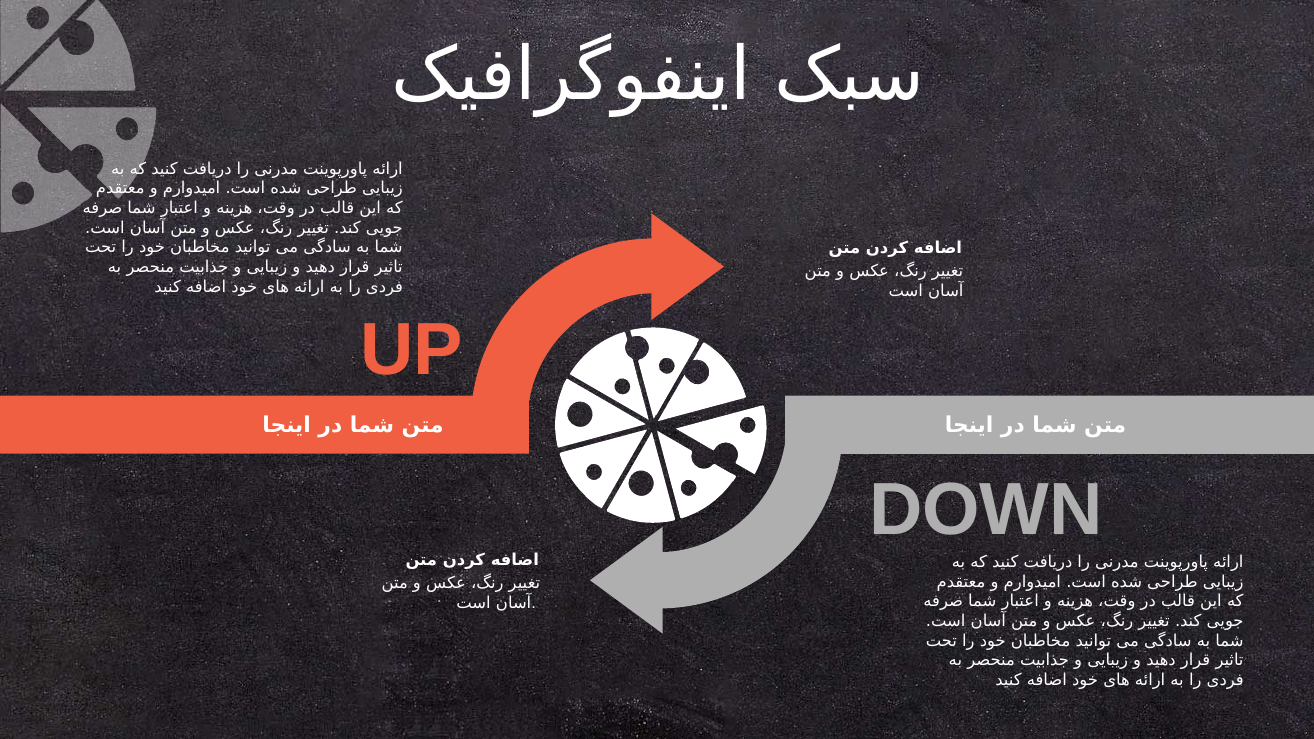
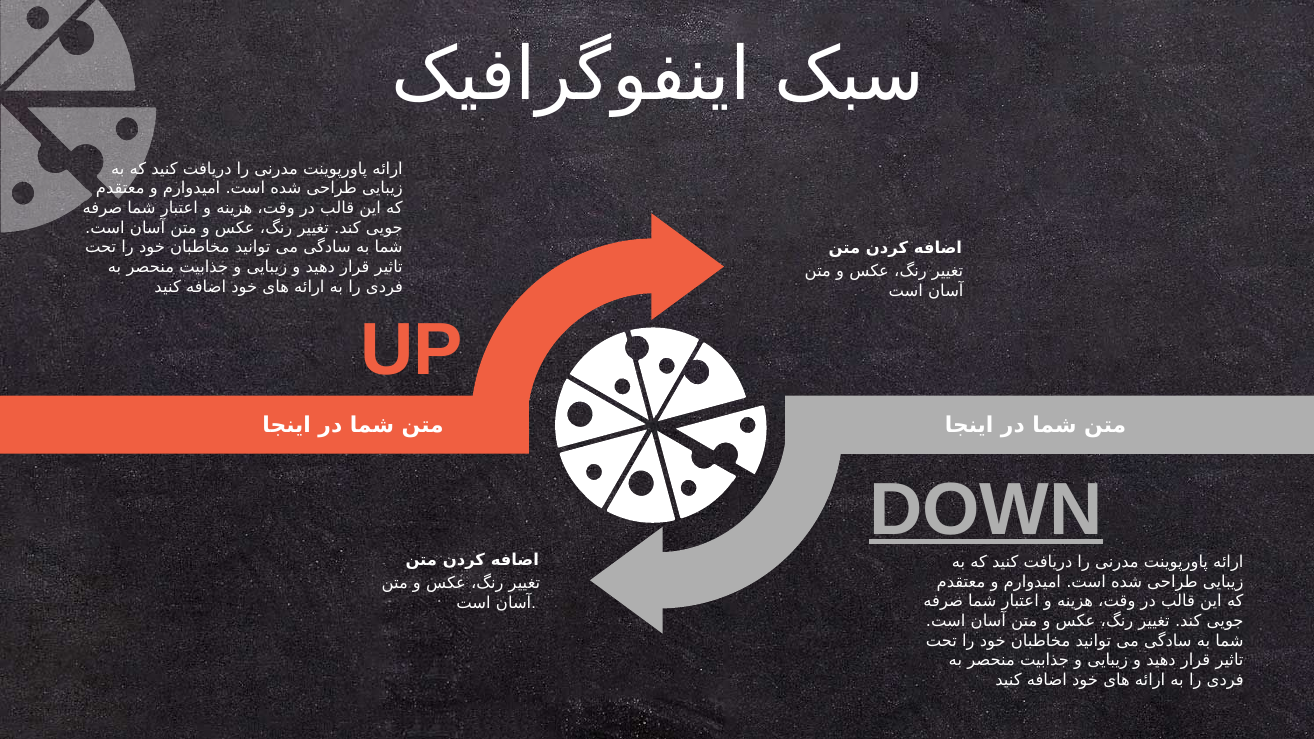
DOWN underline: none -> present
